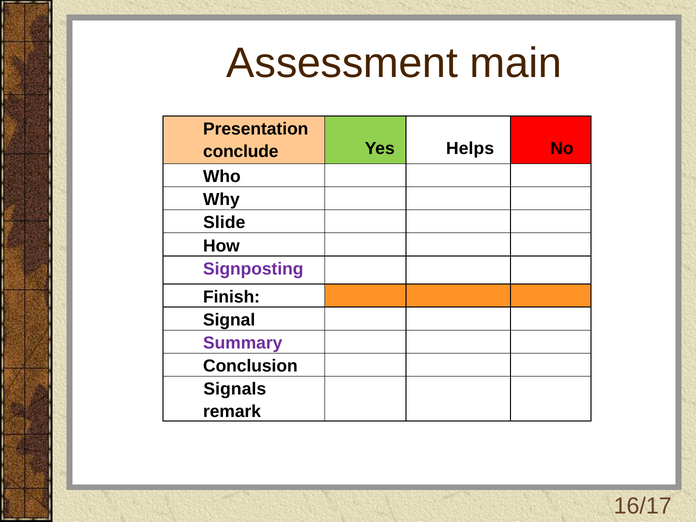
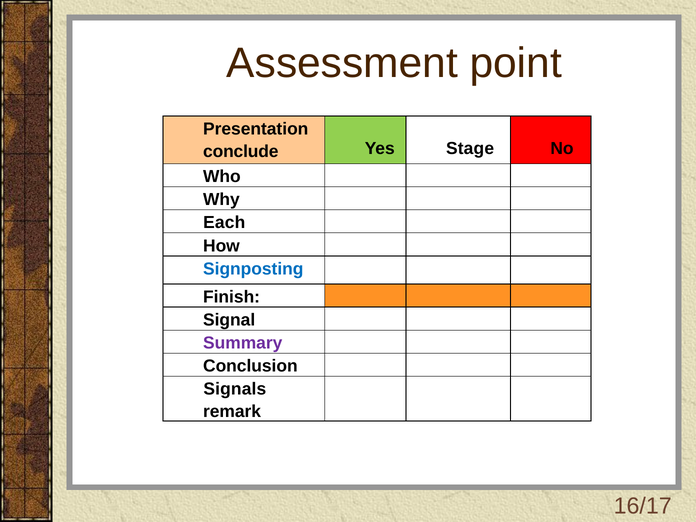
main: main -> point
Helps: Helps -> Stage
Slide: Slide -> Each
Signposting colour: purple -> blue
